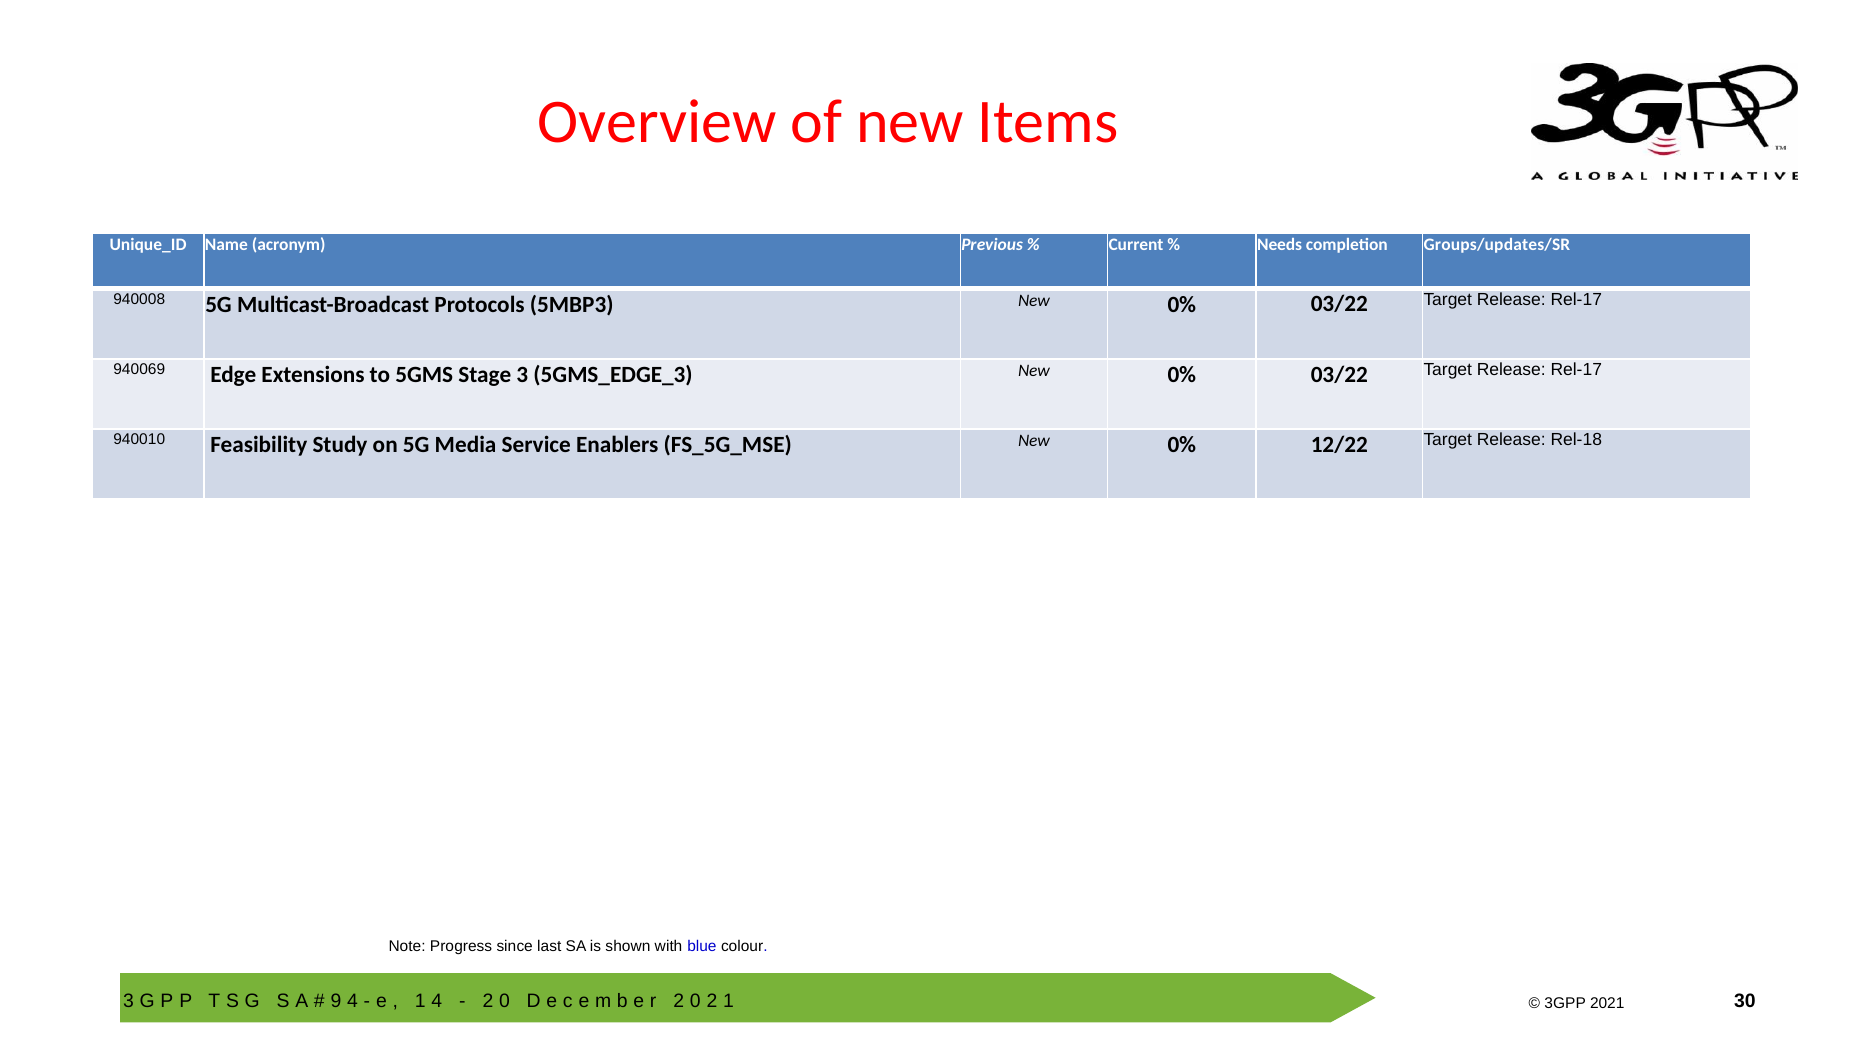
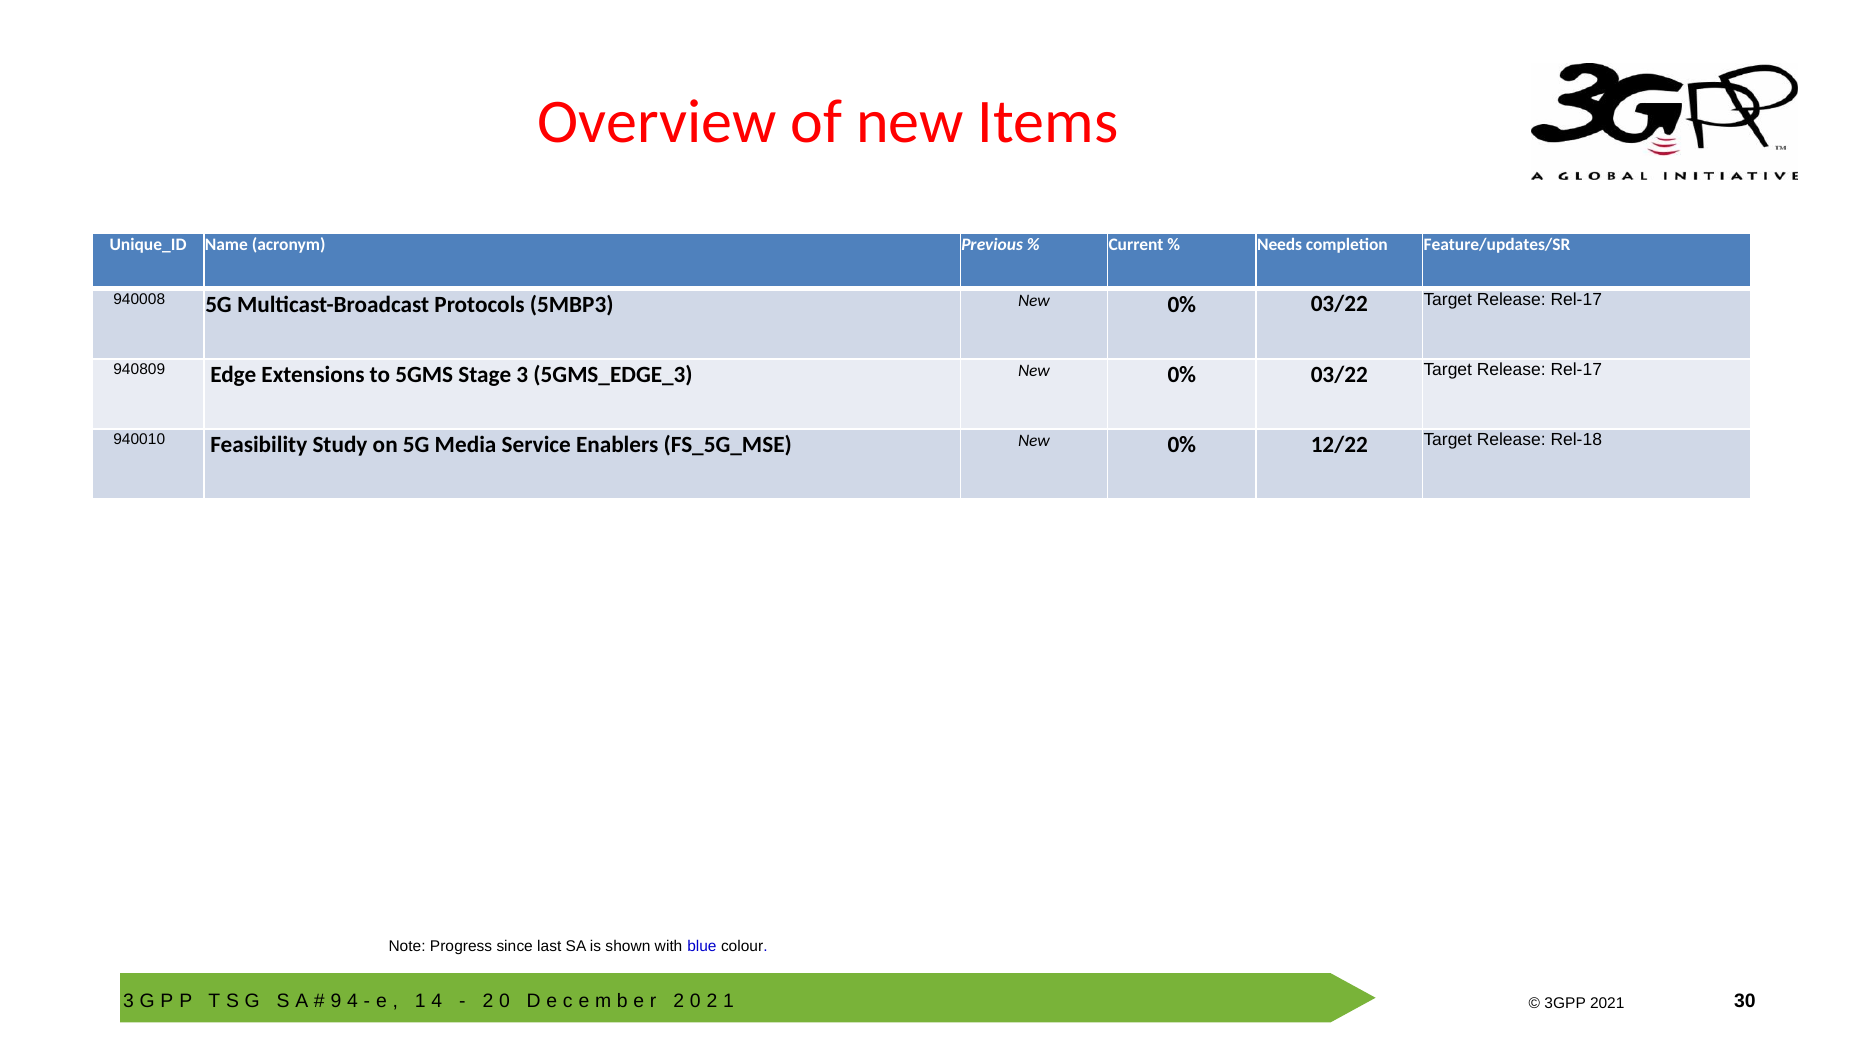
Groups/updates/SR: Groups/updates/SR -> Feature/updates/SR
940069: 940069 -> 940809
